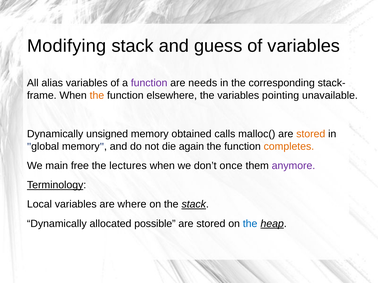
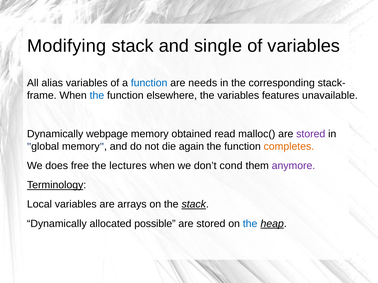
guess: guess -> single
function at (149, 83) colour: purple -> blue
the at (97, 96) colour: orange -> blue
pointing: pointing -> features
unsigned: unsigned -> webpage
calls: calls -> read
stored at (311, 134) colour: orange -> purple
main: main -> does
once: once -> cond
where: where -> arrays
